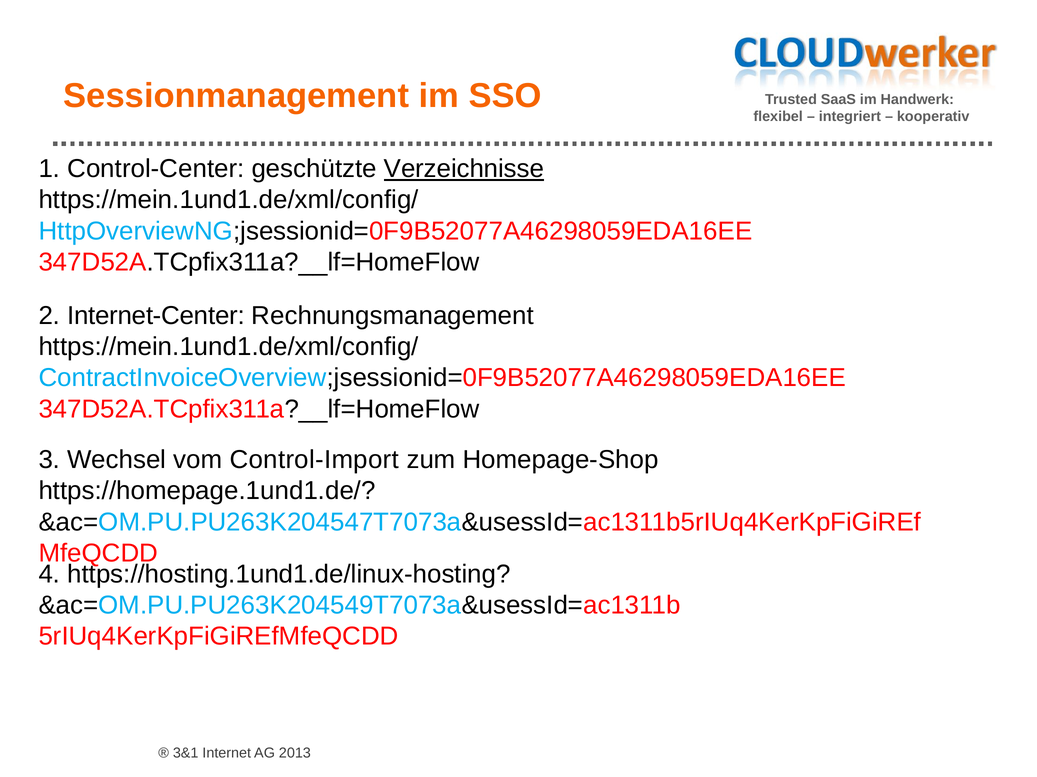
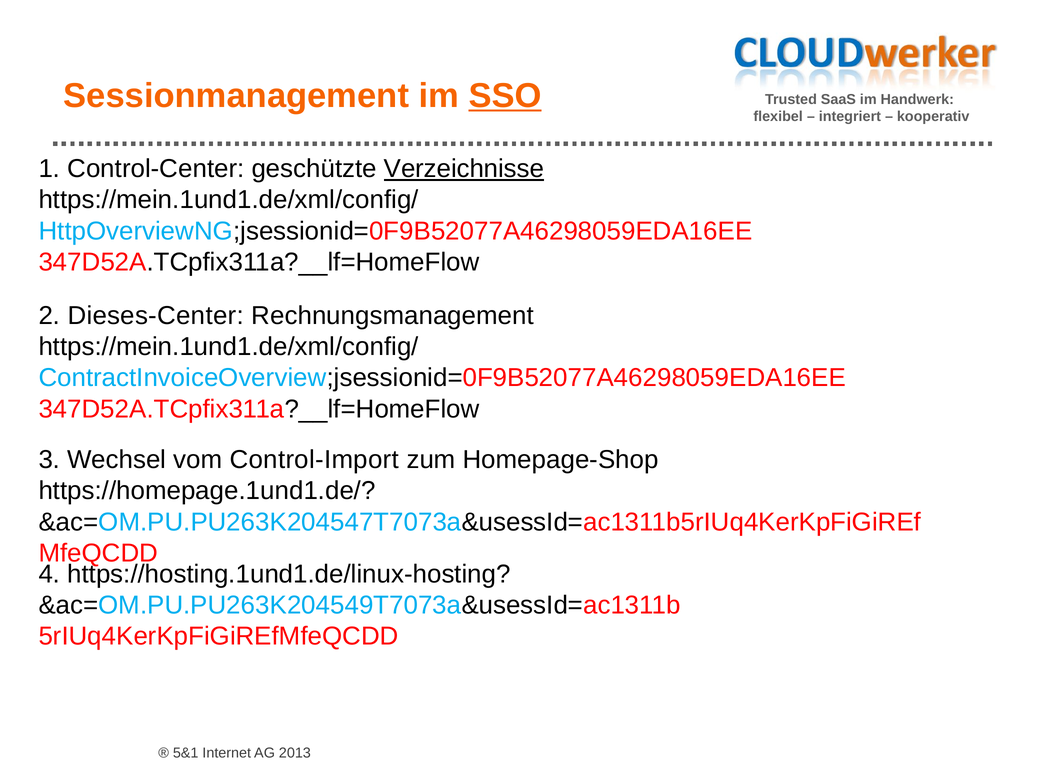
SSO underline: none -> present
Internet-Center: Internet-Center -> Dieses-Center
3&1: 3&1 -> 5&1
